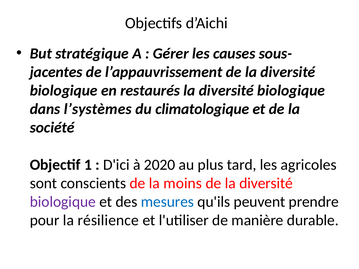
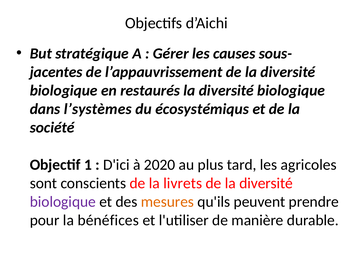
climatologique: climatologique -> écosystémiqus
moins: moins -> livrets
mesures colour: blue -> orange
résilience: résilience -> bénéfices
